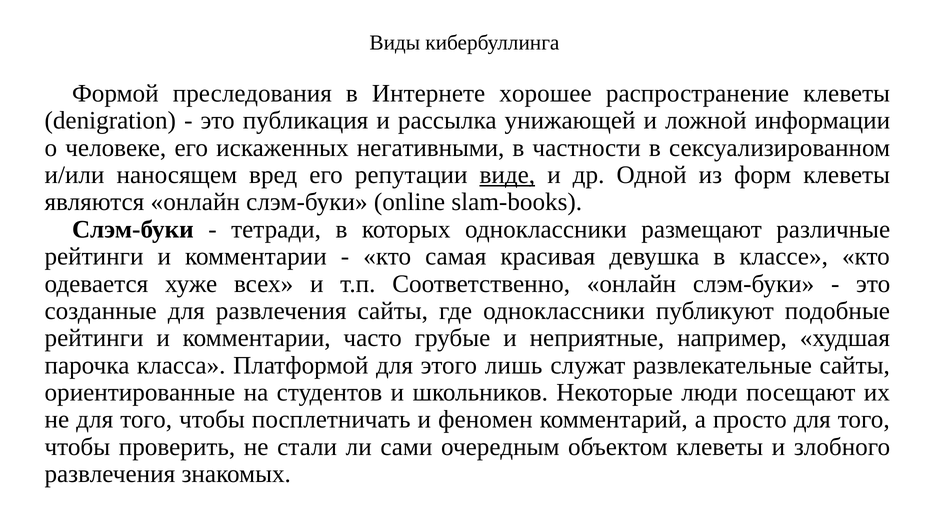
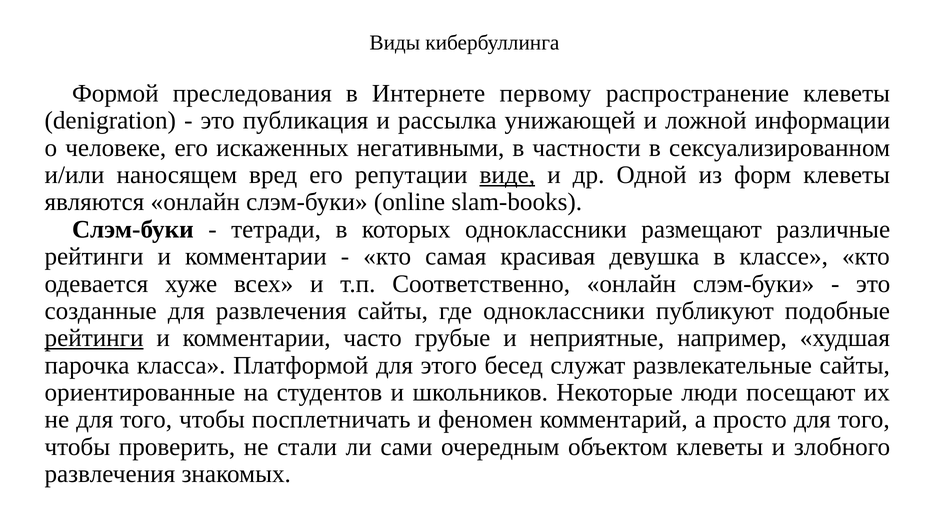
хорошее: хорошее -> первому
рейтинги at (94, 338) underline: none -> present
лишь: лишь -> бесед
